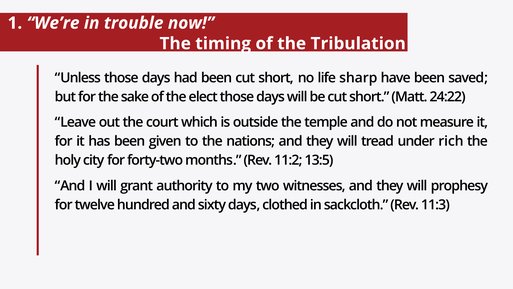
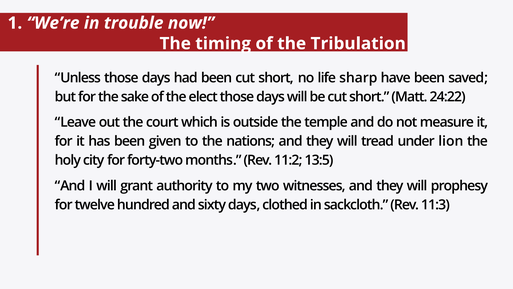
rich: rich -> lion
